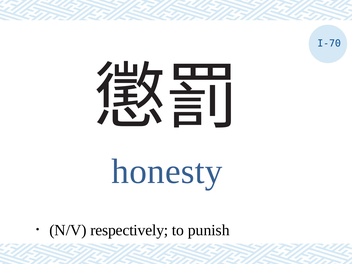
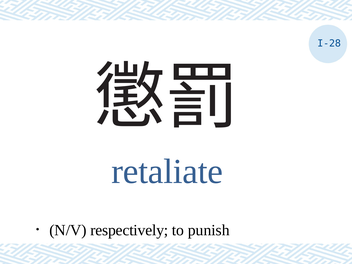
I-70: I-70 -> I-28
honesty: honesty -> retaliate
